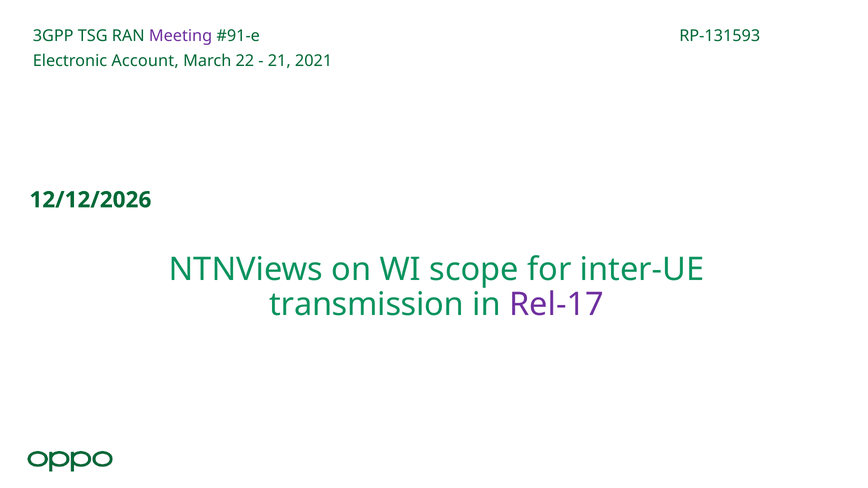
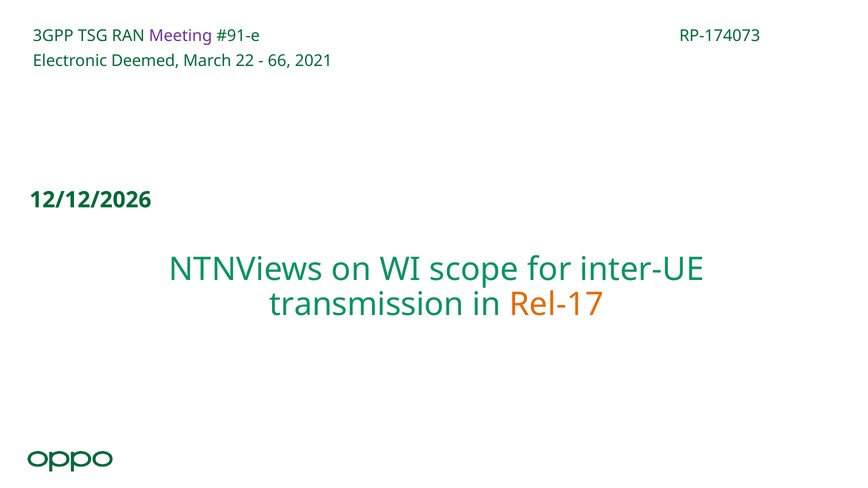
RP-131593: RP-131593 -> RP-174073
Account: Account -> Deemed
21: 21 -> 66
Rel-17 colour: purple -> orange
